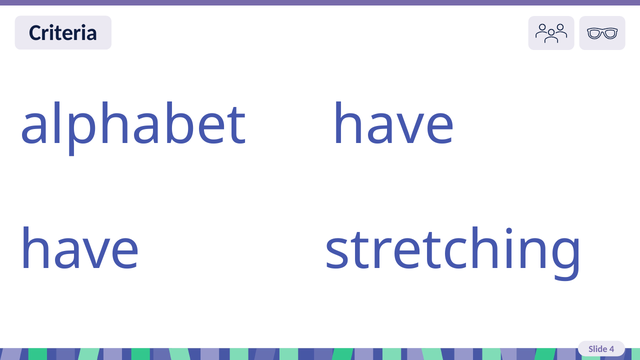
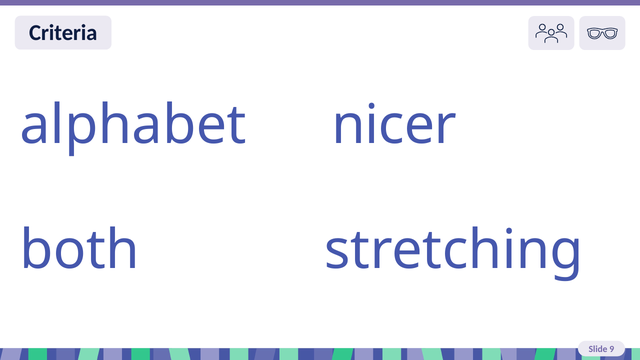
alphabet have: have -> nicer
have at (80, 250): have -> both
4: 4 -> 9
